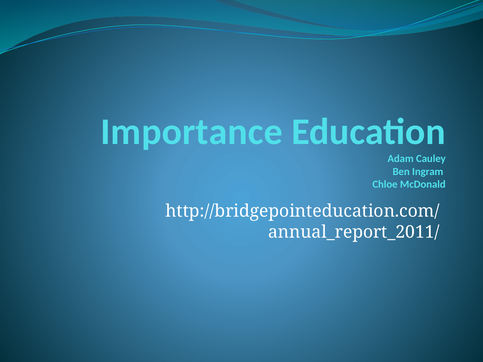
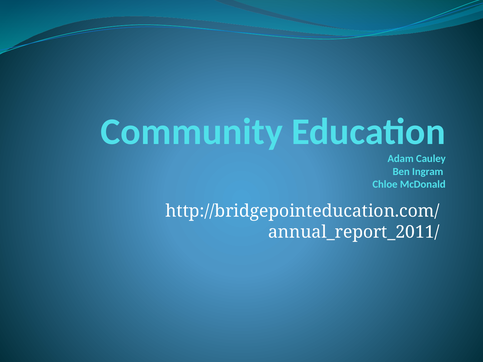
Importance: Importance -> Community
